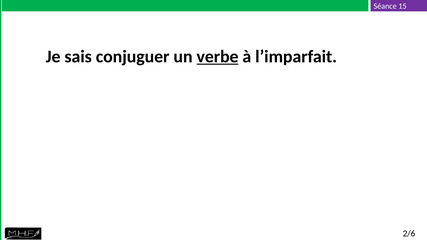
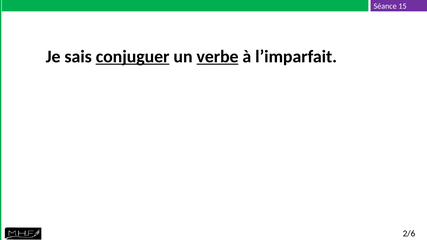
conjuguer underline: none -> present
